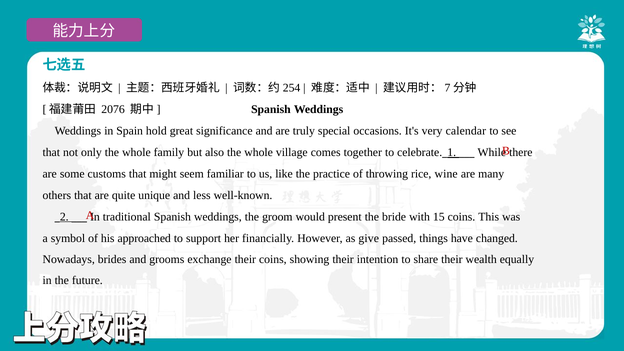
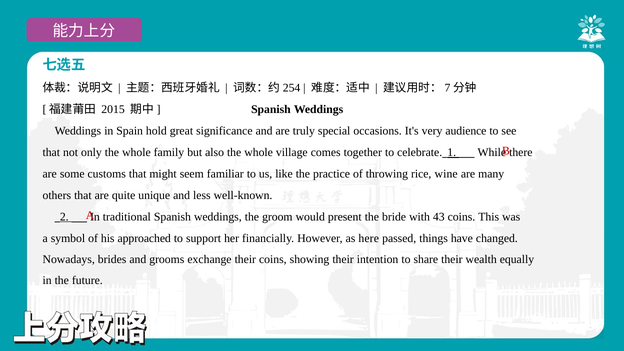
2076: 2076 -> 2015
calendar: calendar -> audience
15: 15 -> 43
give: give -> here
